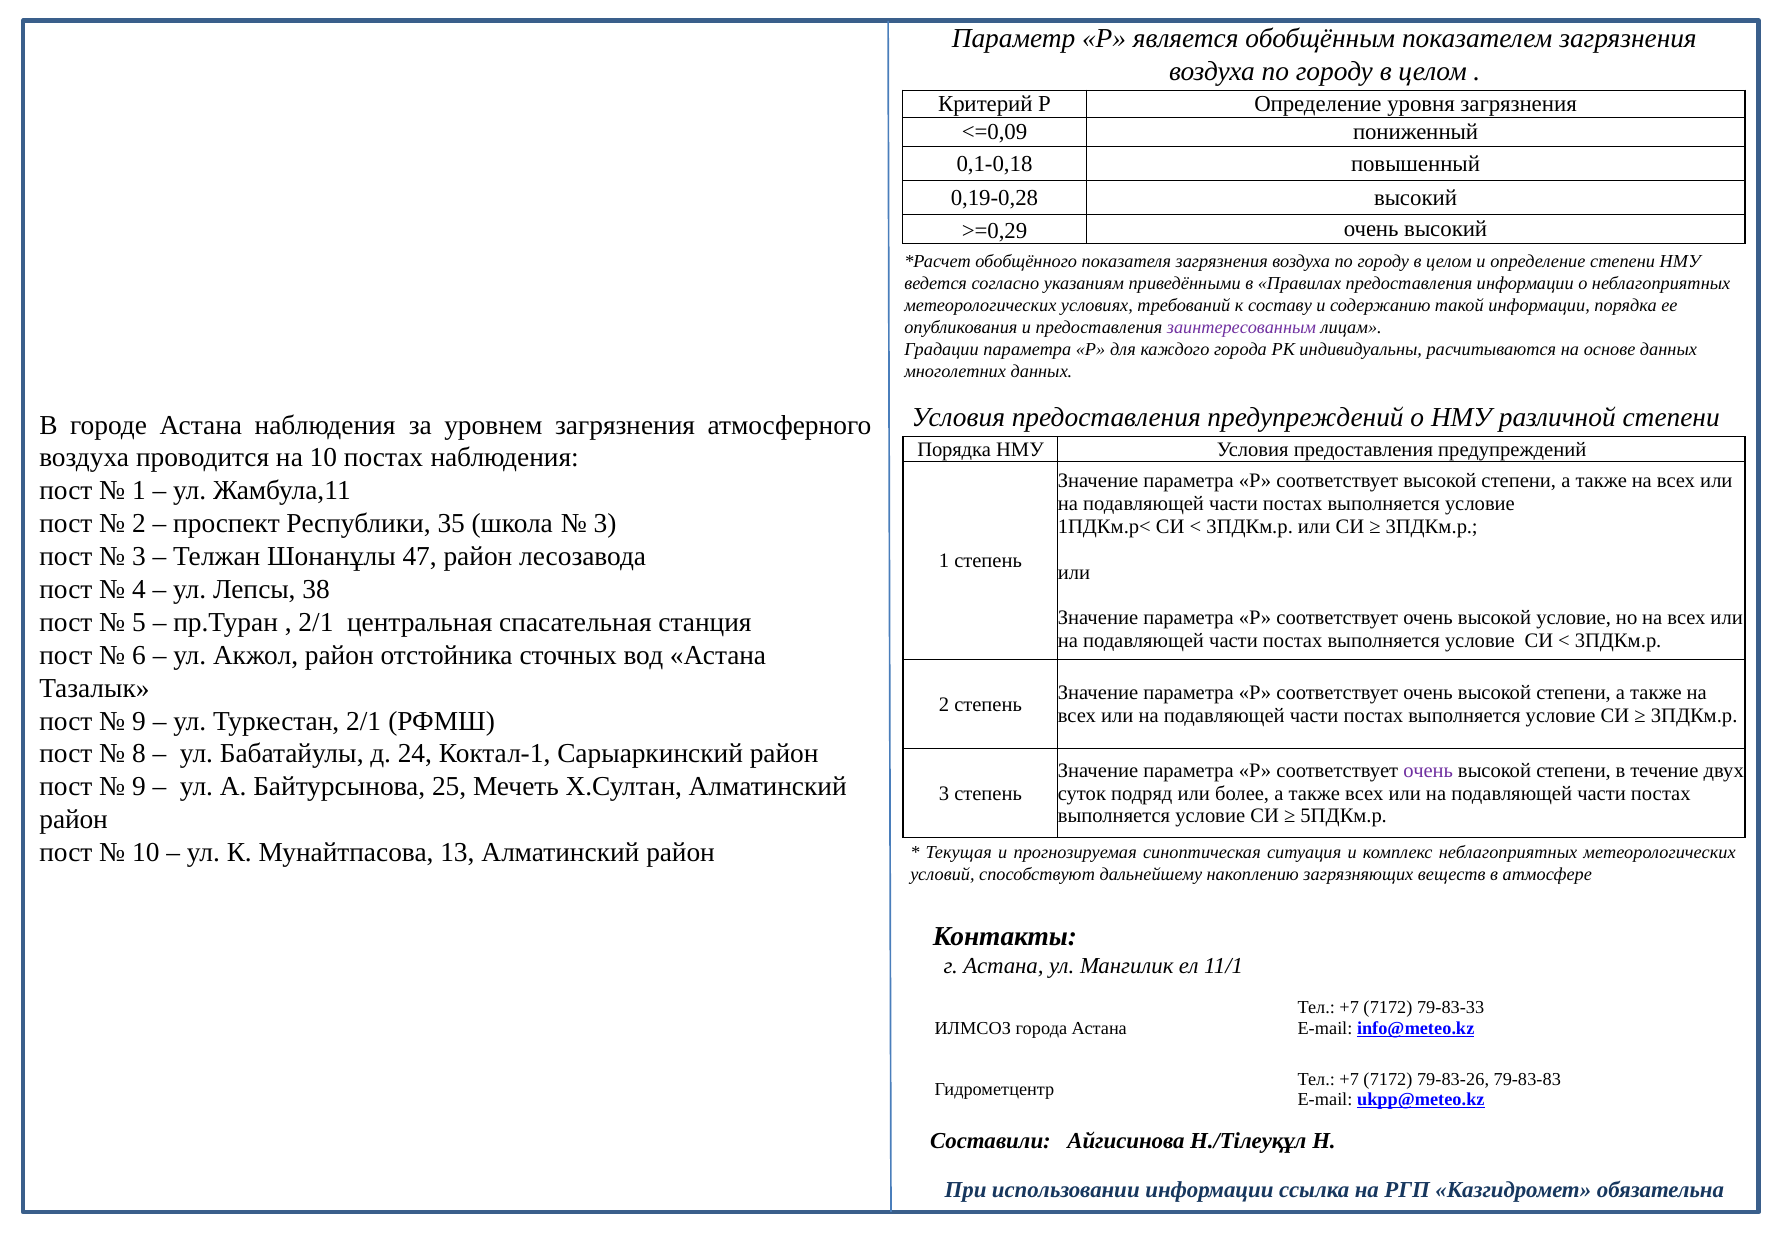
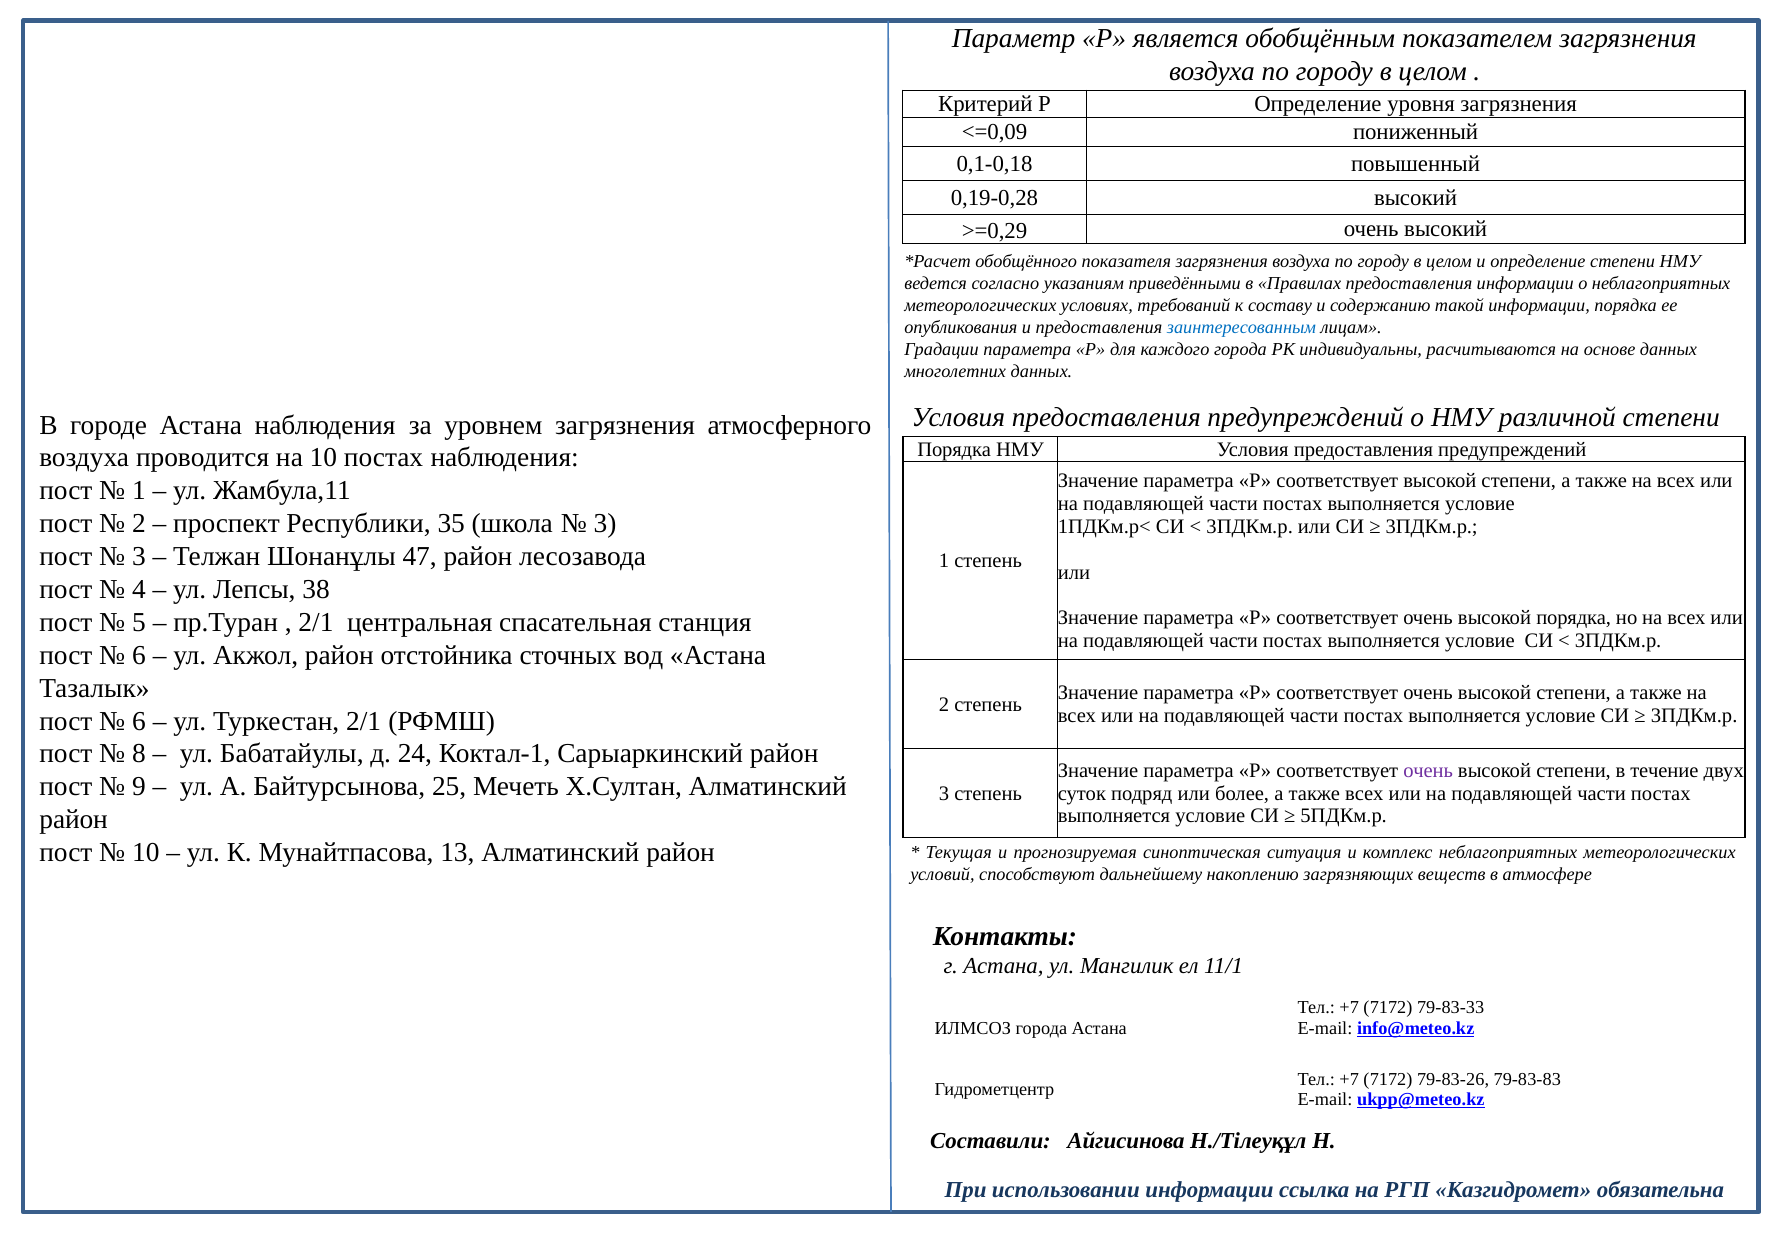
заинтересованным colour: purple -> blue
высокой условие: условие -> порядка
9 at (139, 721): 9 -> 6
